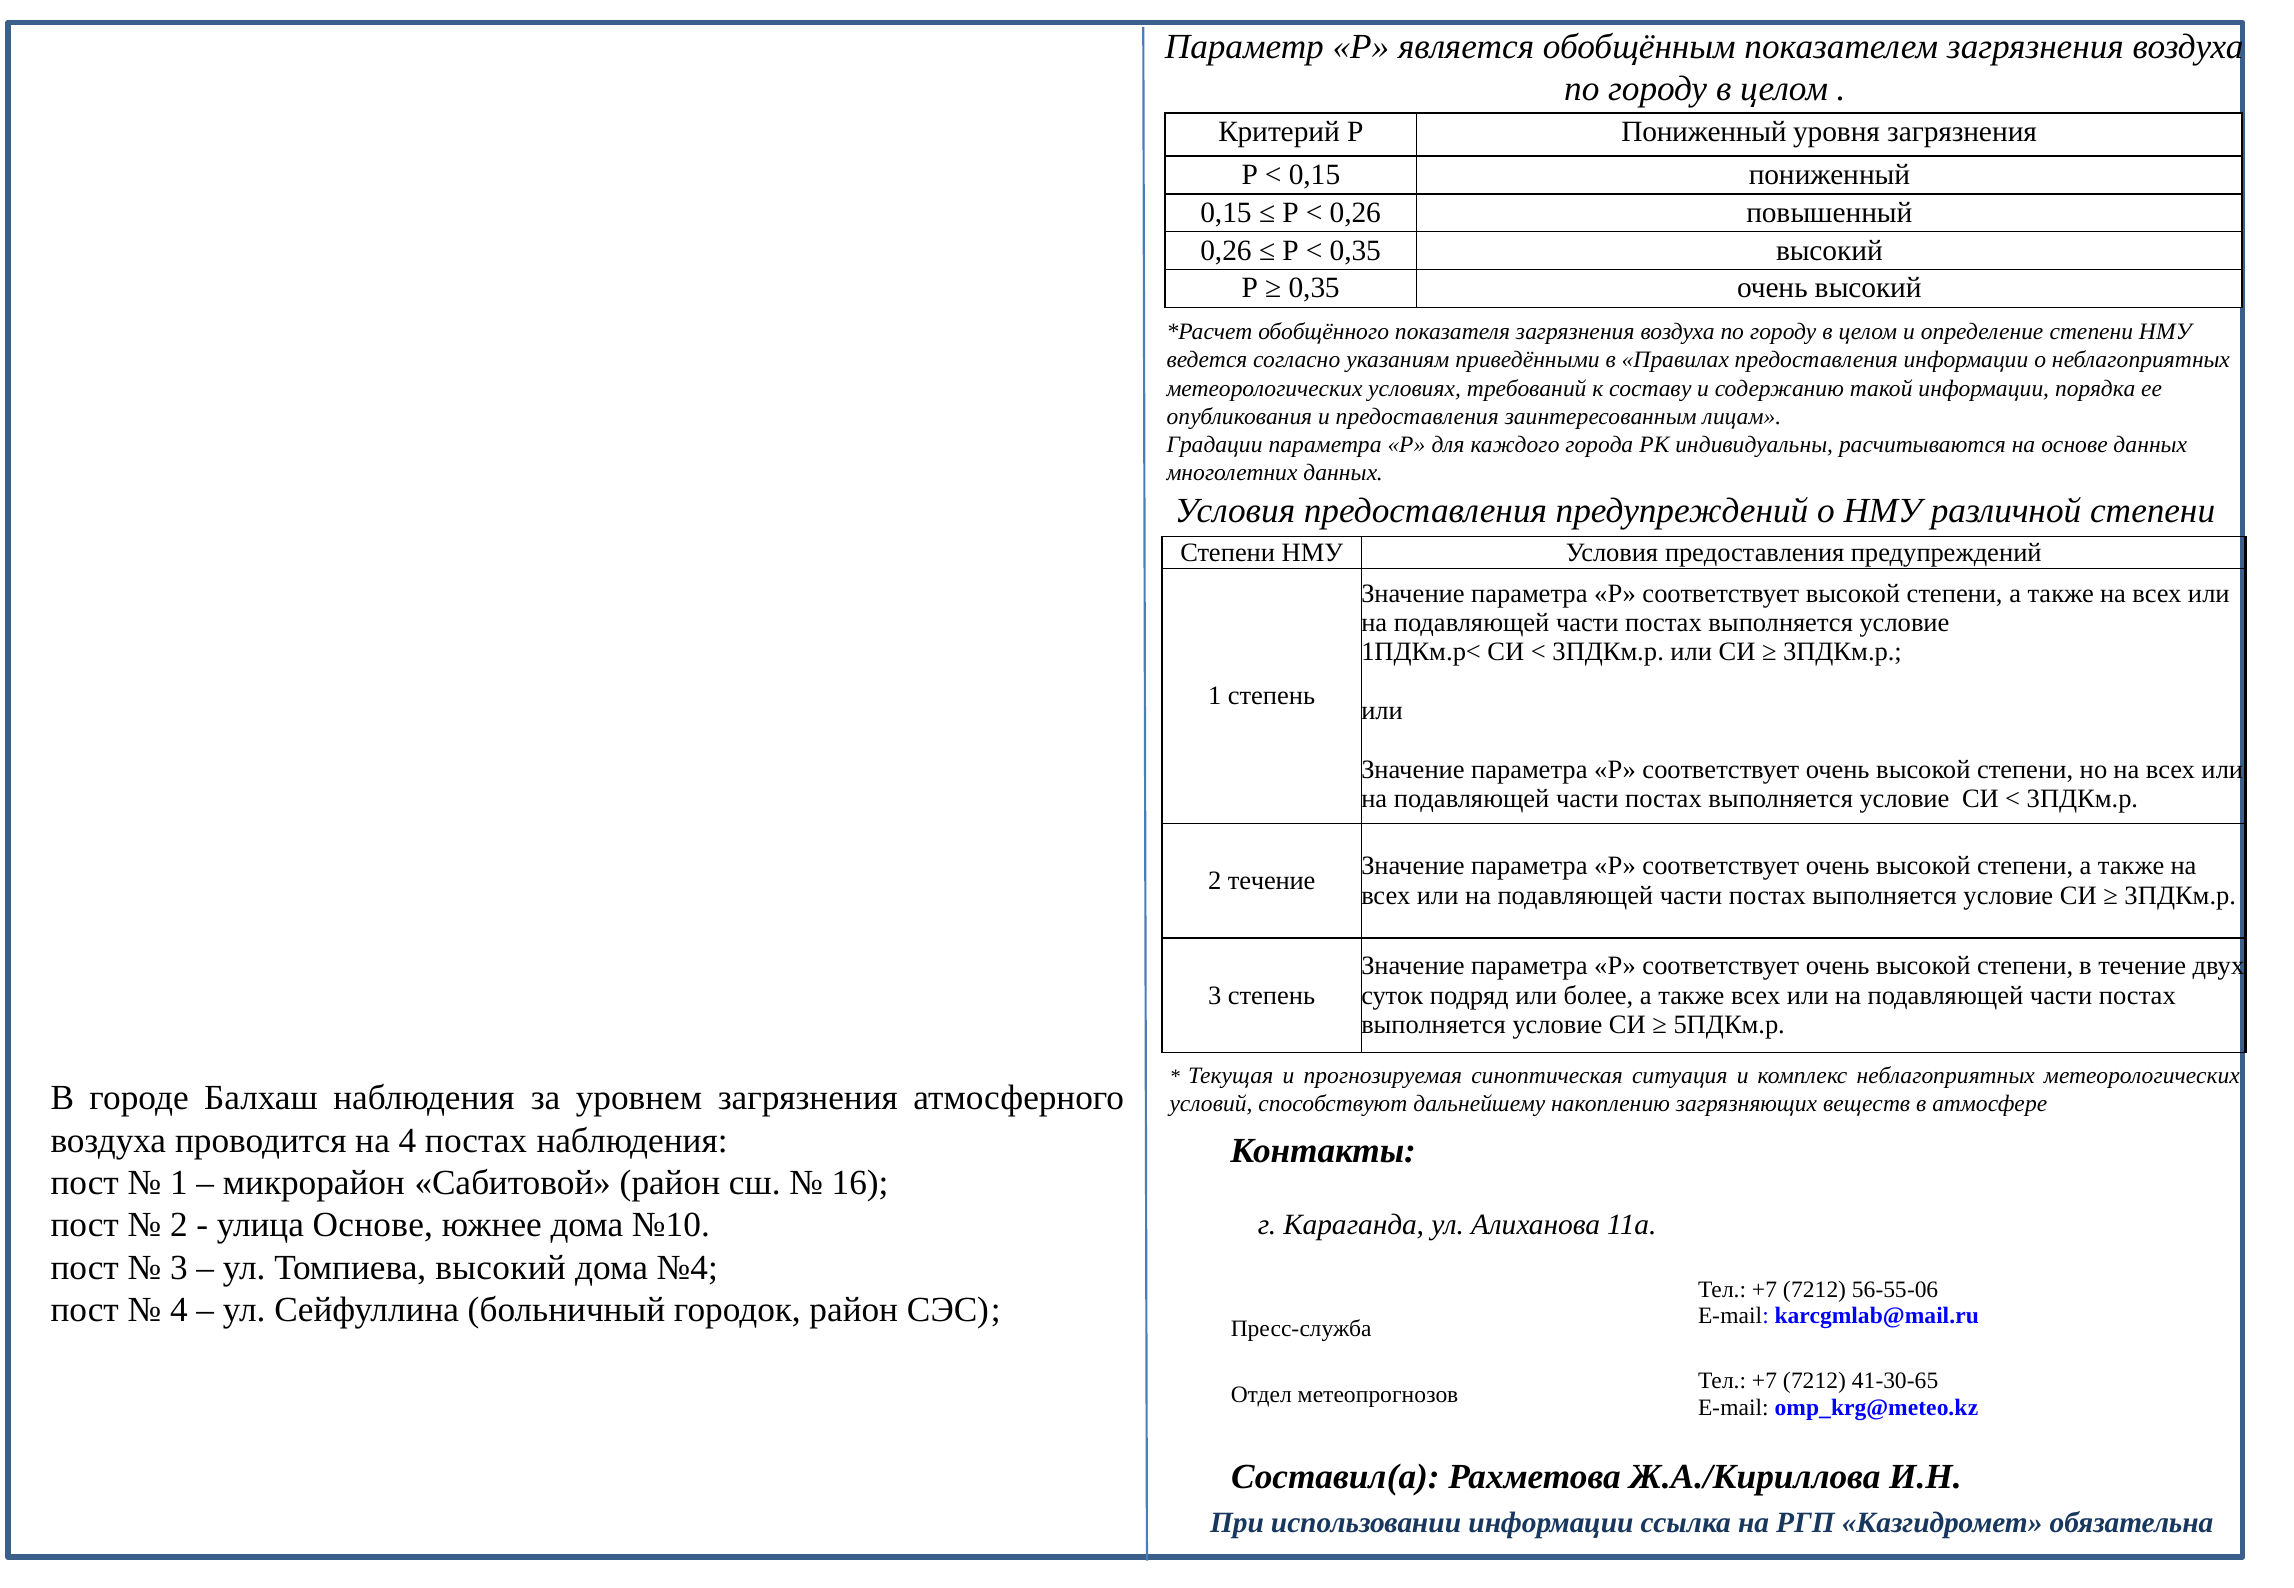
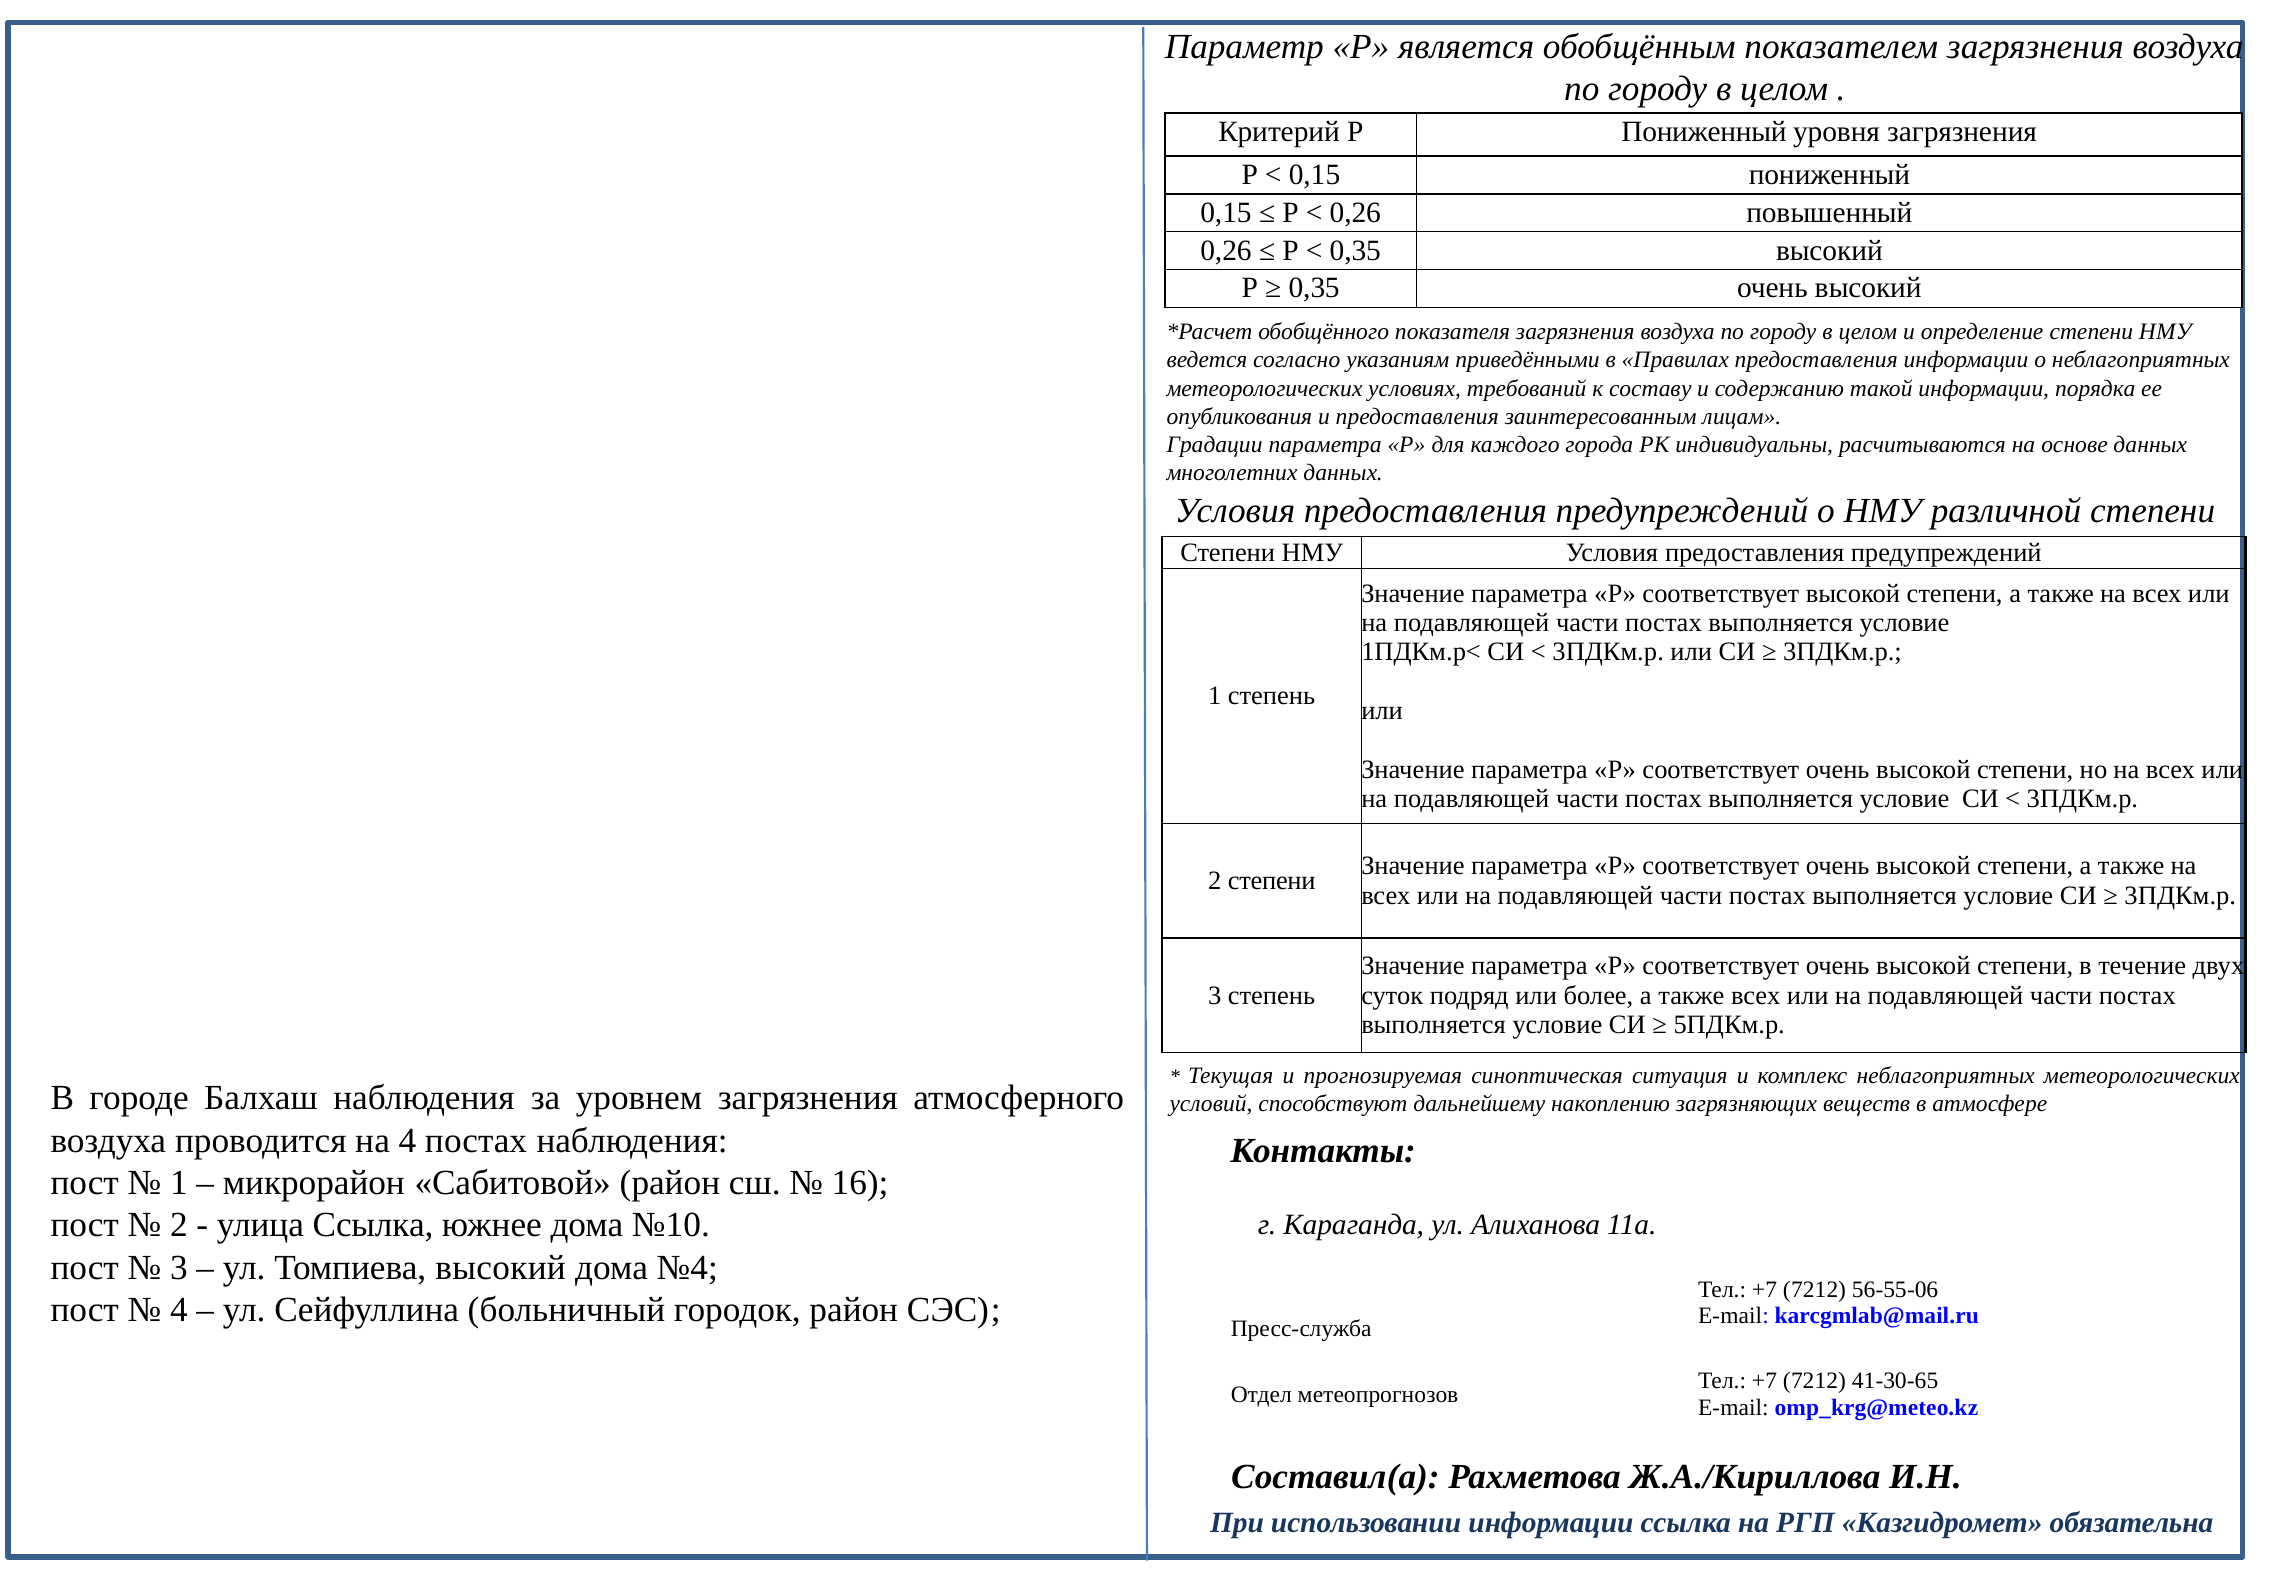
2 течение: течение -> степени
улица Основе: Основе -> Ссылка
